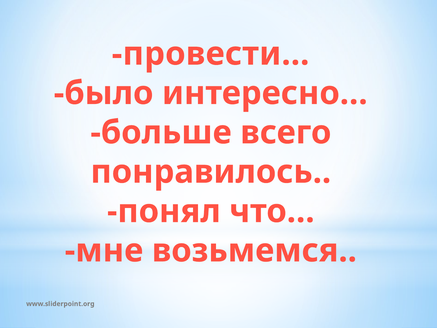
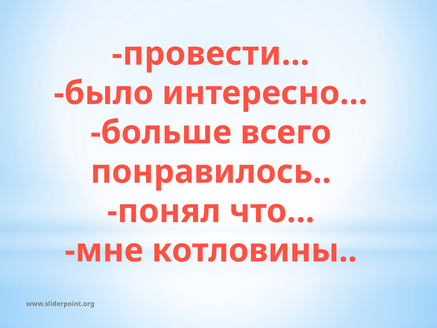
возьмемся: возьмемся -> котловины
